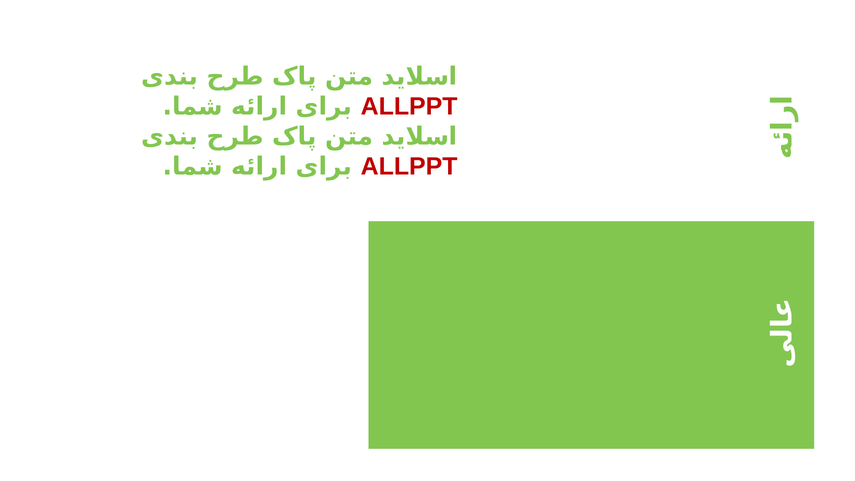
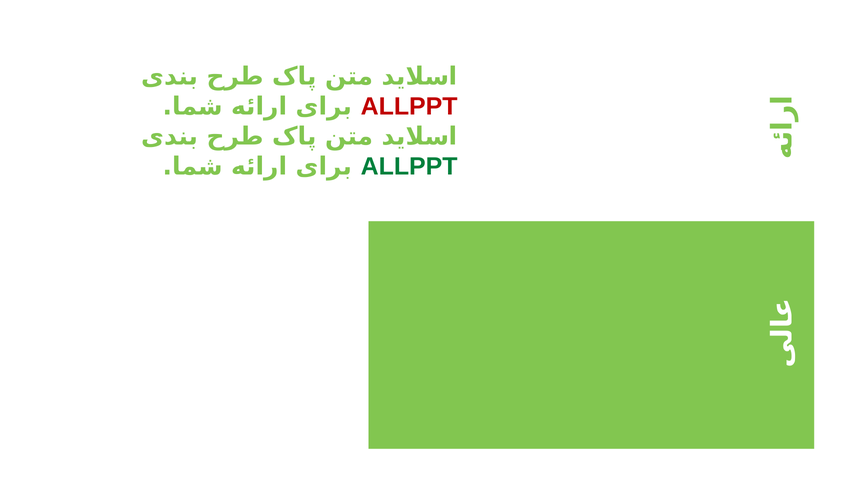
ALLPPT at (409, 166) colour: red -> green
